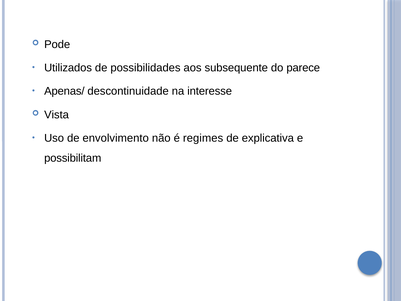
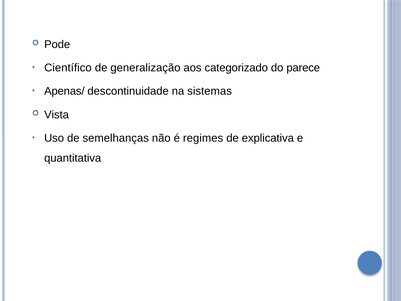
Utilizados: Utilizados -> Científico
possibilidades: possibilidades -> generalização
subsequente: subsequente -> categorizado
interesse: interesse -> sistemas
envolvimento: envolvimento -> semelhanças
possibilitam: possibilitam -> quantitativa
